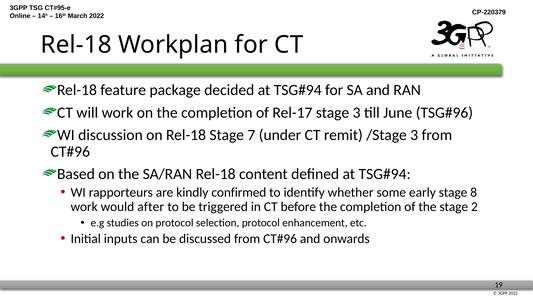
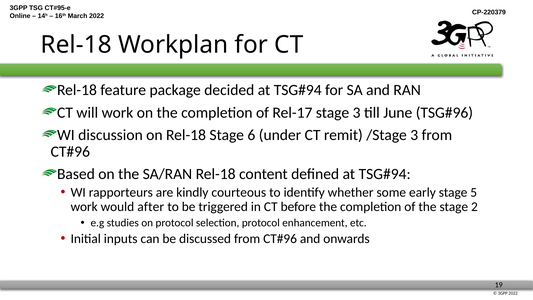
7: 7 -> 6
confirmed: confirmed -> courteous
8: 8 -> 5
